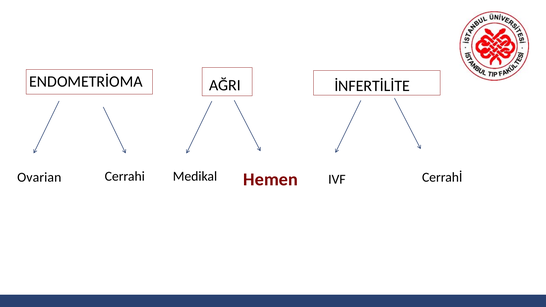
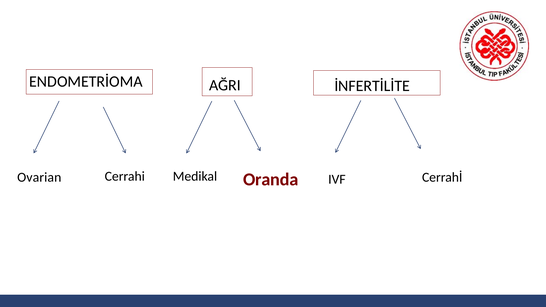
Hemen: Hemen -> Oranda
